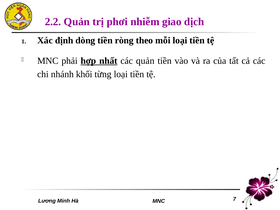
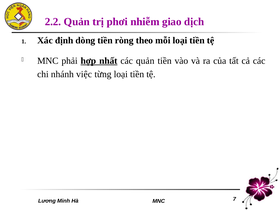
khối: khối -> việc
